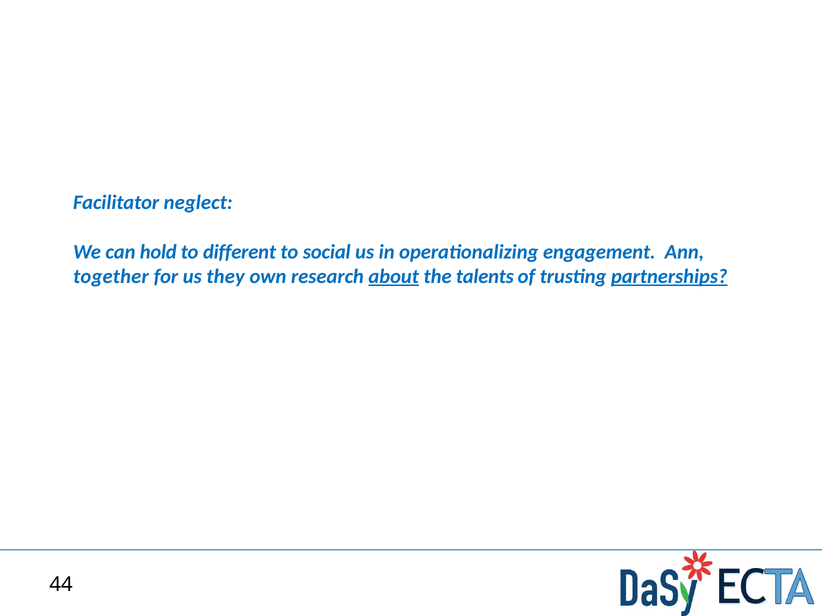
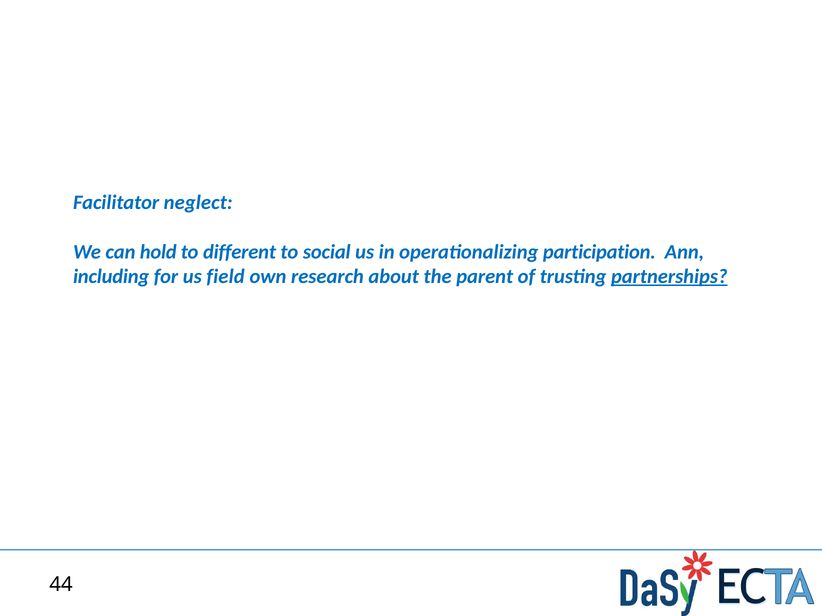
engagement: engagement -> participation
together: together -> including
they: they -> field
about underline: present -> none
talents: talents -> parent
